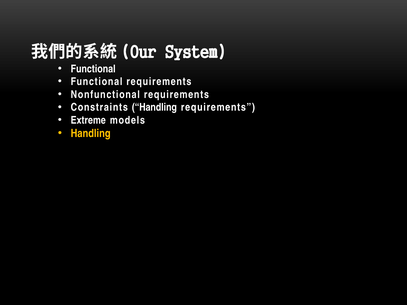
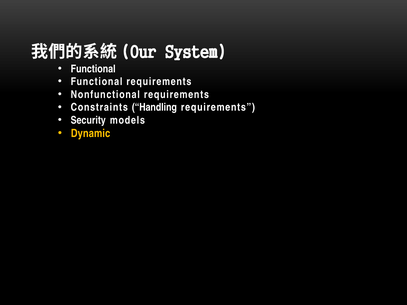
Extreme: Extreme -> Security
Handling at (91, 134): Handling -> Dynamic
